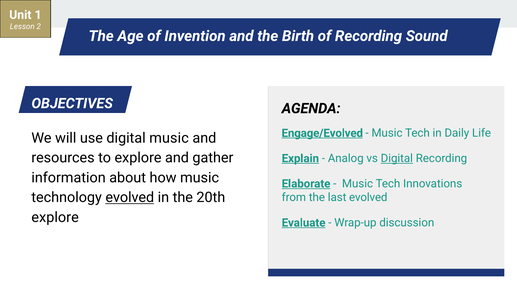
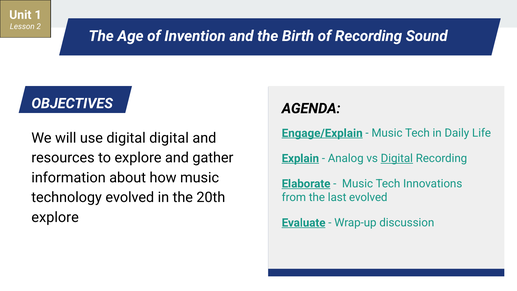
Engage/Evolved: Engage/Evolved -> Engage/Explain
digital music: music -> digital
evolved at (130, 197) underline: present -> none
